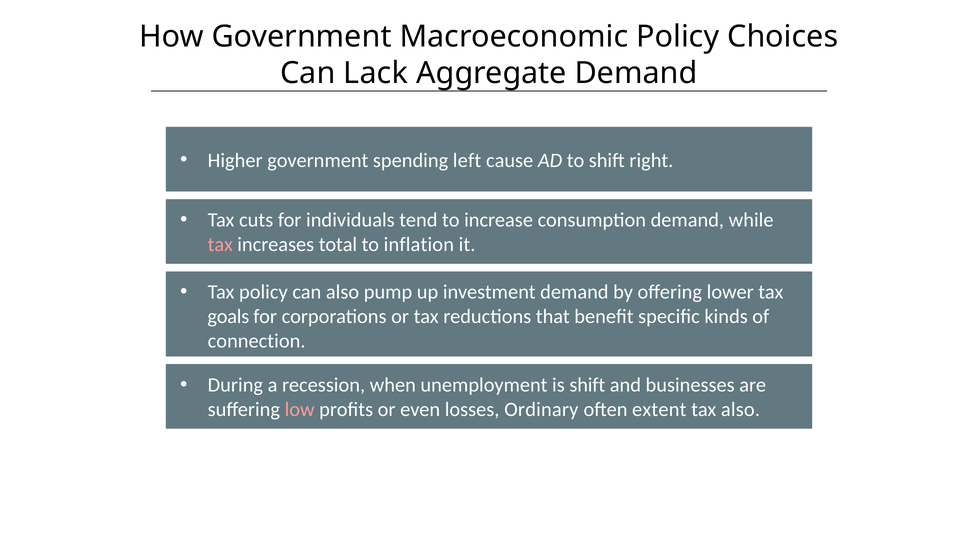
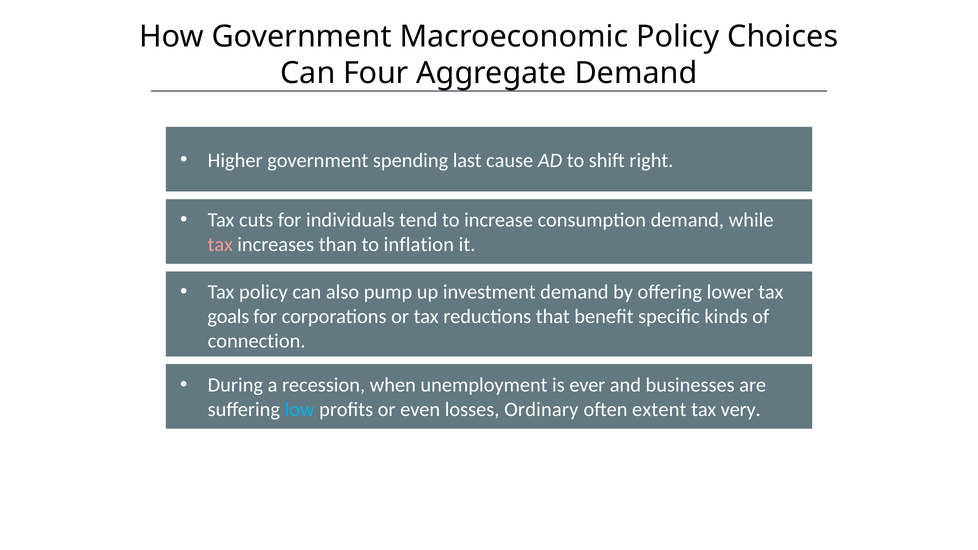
Lack: Lack -> Four
left: left -> last
total: total -> than
is shift: shift -> ever
low colour: pink -> light blue
tax also: also -> very
